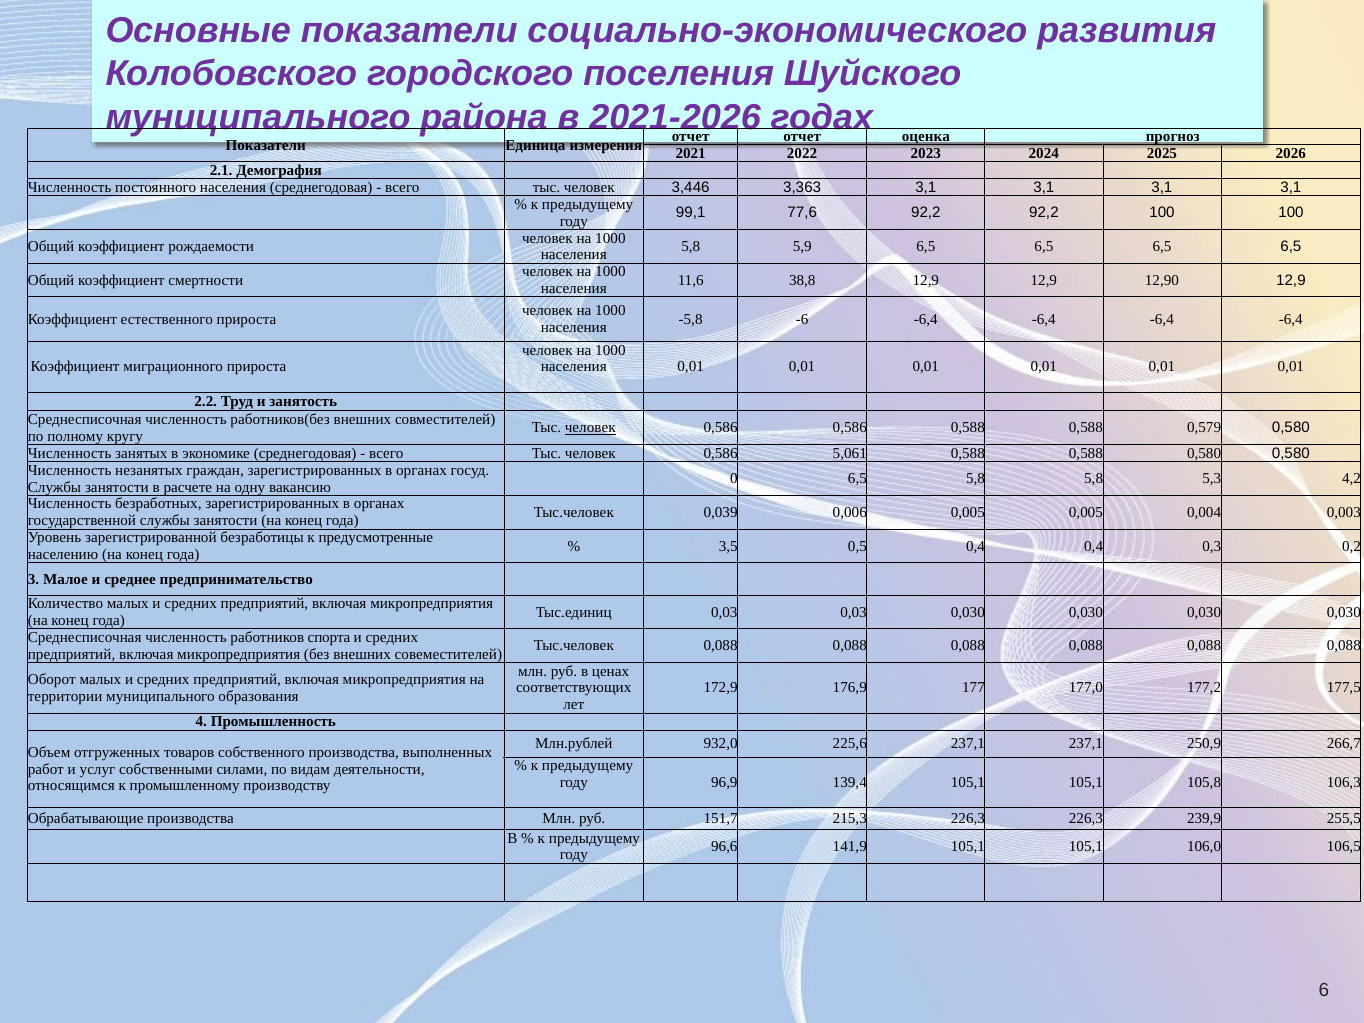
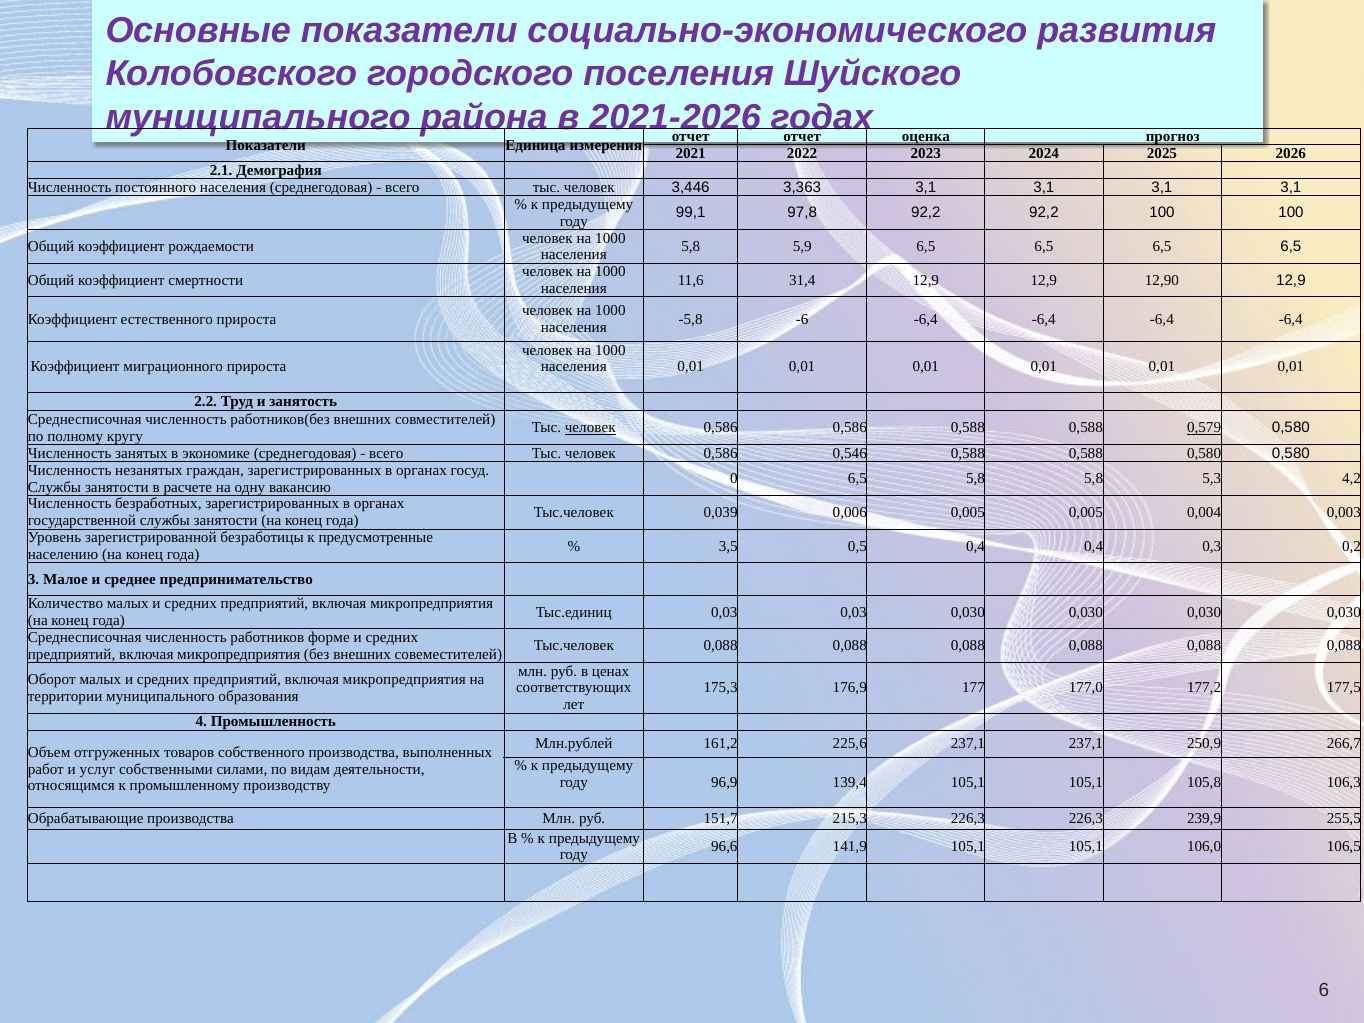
77,6: 77,6 -> 97,8
38,8: 38,8 -> 31,4
0,579 underline: none -> present
5,061: 5,061 -> 0,546
спорта: спорта -> форме
172,9: 172,9 -> 175,3
932,0: 932,0 -> 161,2
